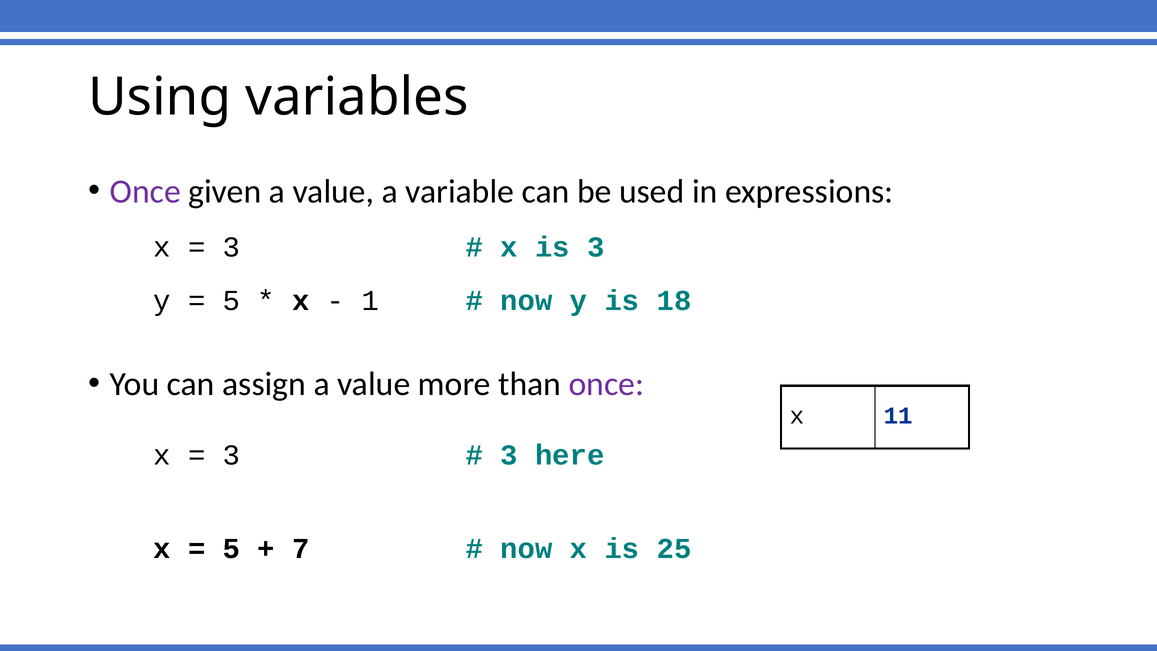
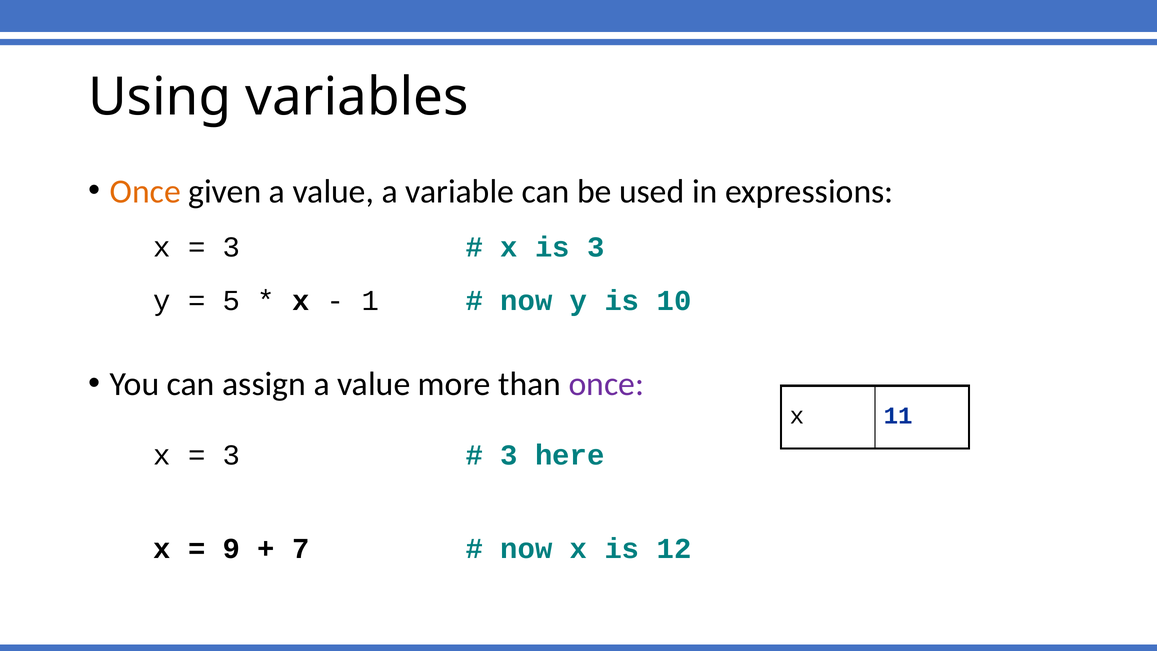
Once at (145, 191) colour: purple -> orange
18: 18 -> 10
5 at (231, 549): 5 -> 9
25: 25 -> 12
